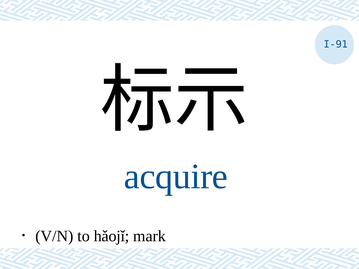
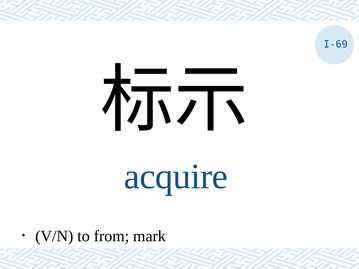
I-91: I-91 -> I-69
hǎojǐ: hǎojǐ -> from
